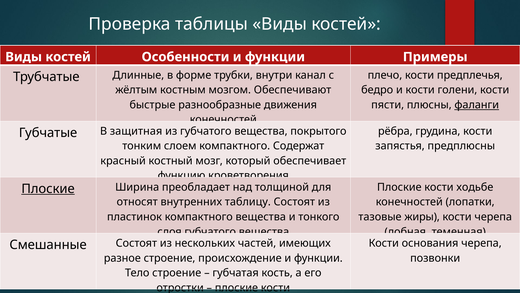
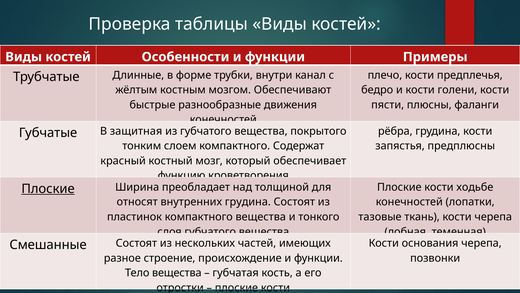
фаланги underline: present -> none
внутренних таблицу: таблицу -> грудина
жиры: жиры -> ткань
Тело строение: строение -> вещества
